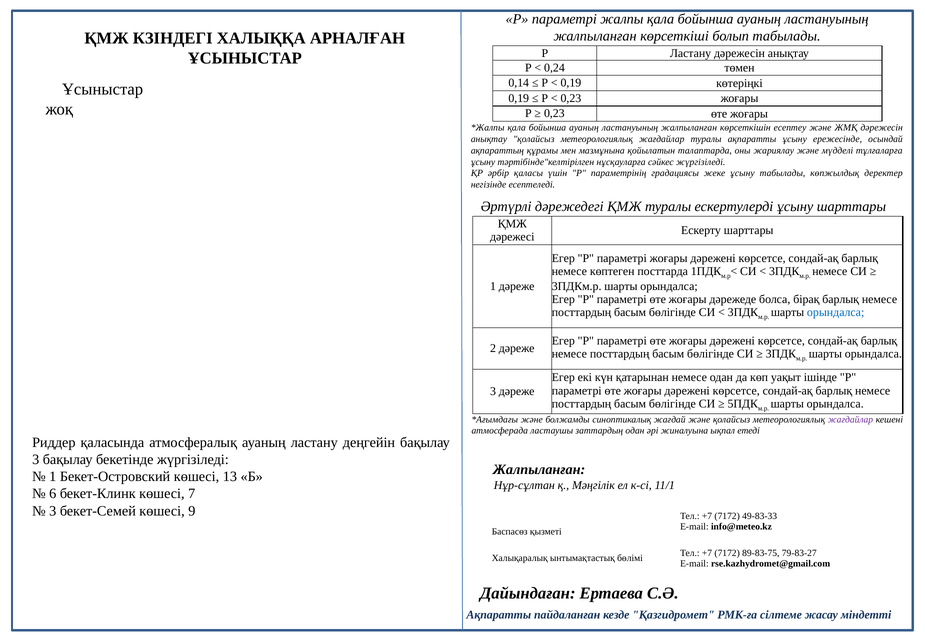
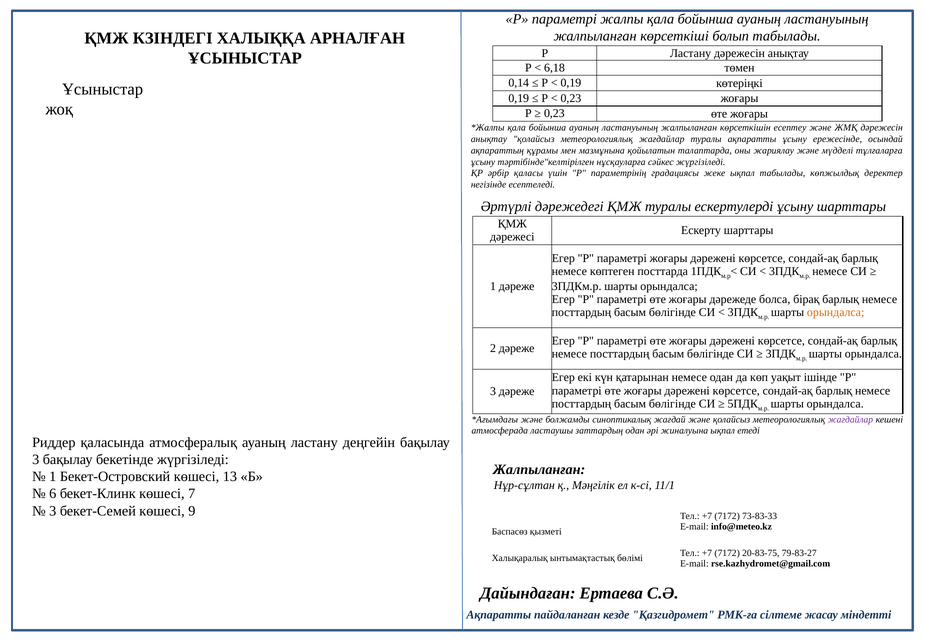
0,24: 0,24 -> 6,18
жеке ұсыну: ұсыну -> ықпал
орындалса at (836, 312) colour: blue -> orange
49-83-33: 49-83-33 -> 73-83-33
89-83-75: 89-83-75 -> 20-83-75
